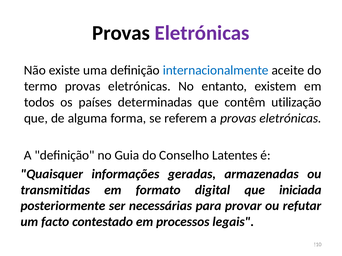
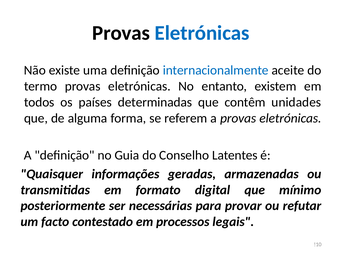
Eletrónicas at (202, 33) colour: purple -> blue
utilização: utilização -> unidades
iniciada: iniciada -> mínimo
